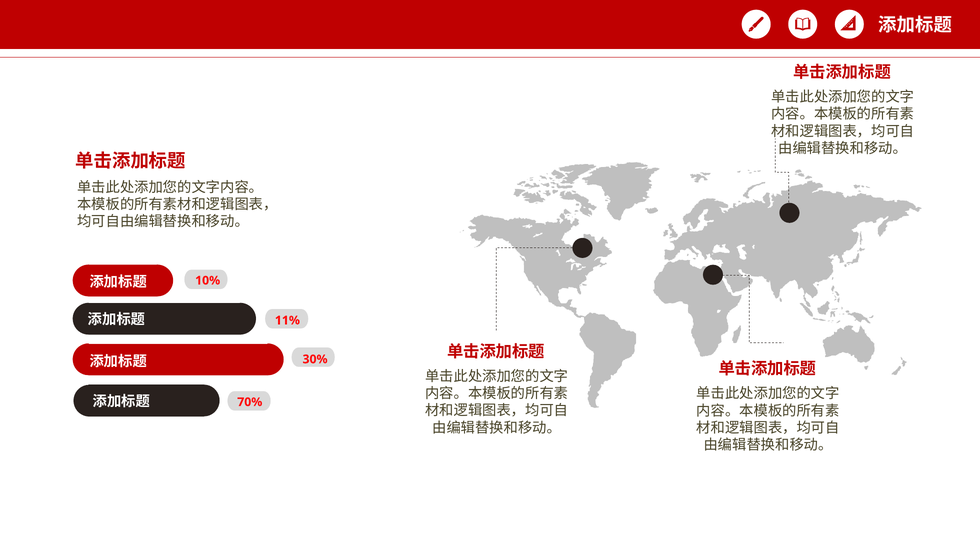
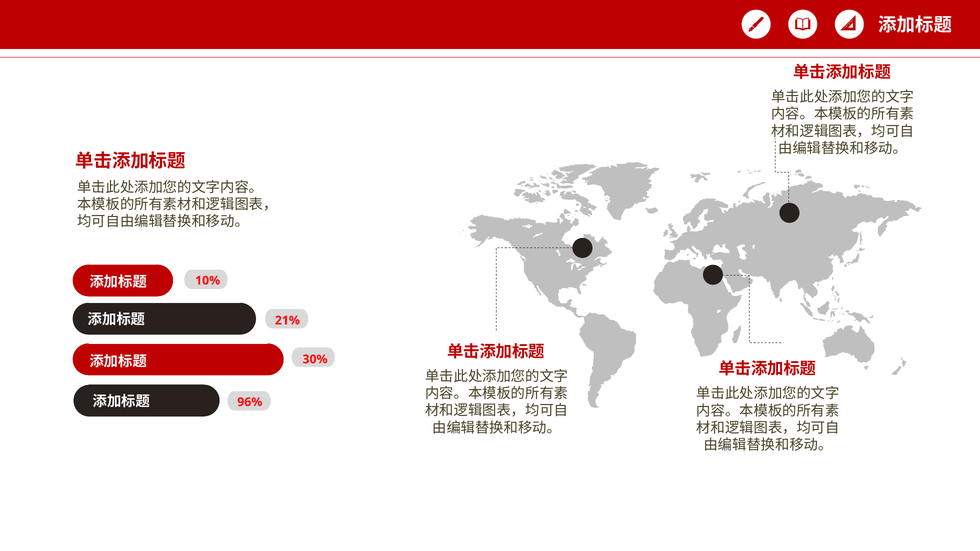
11%: 11% -> 21%
70%: 70% -> 96%
